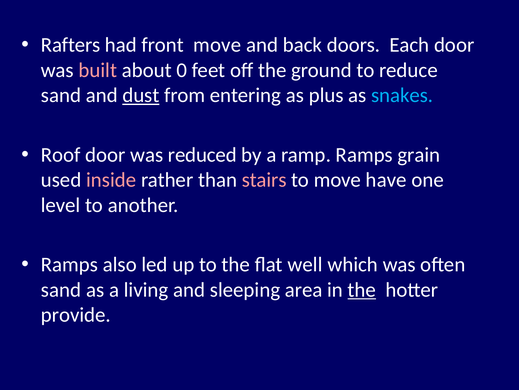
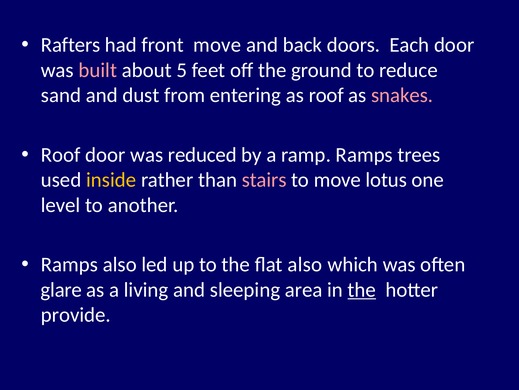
0: 0 -> 5
dust underline: present -> none
as plus: plus -> roof
snakes colour: light blue -> pink
grain: grain -> trees
inside colour: pink -> yellow
have: have -> lotus
flat well: well -> also
sand at (61, 289): sand -> glare
